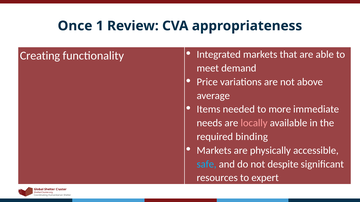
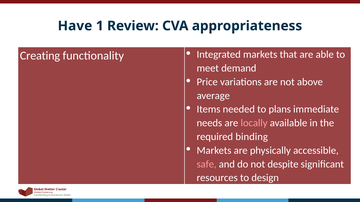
Once: Once -> Have
more: more -> plans
safe colour: light blue -> pink
expert: expert -> design
